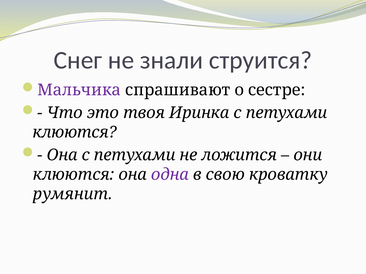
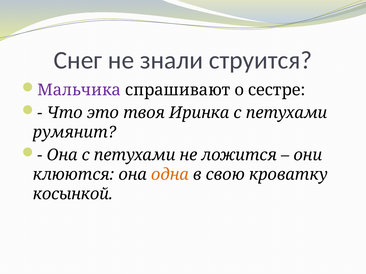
клюются at (75, 133): клюются -> румянит
одна colour: purple -> orange
румянит: румянит -> косынкой
